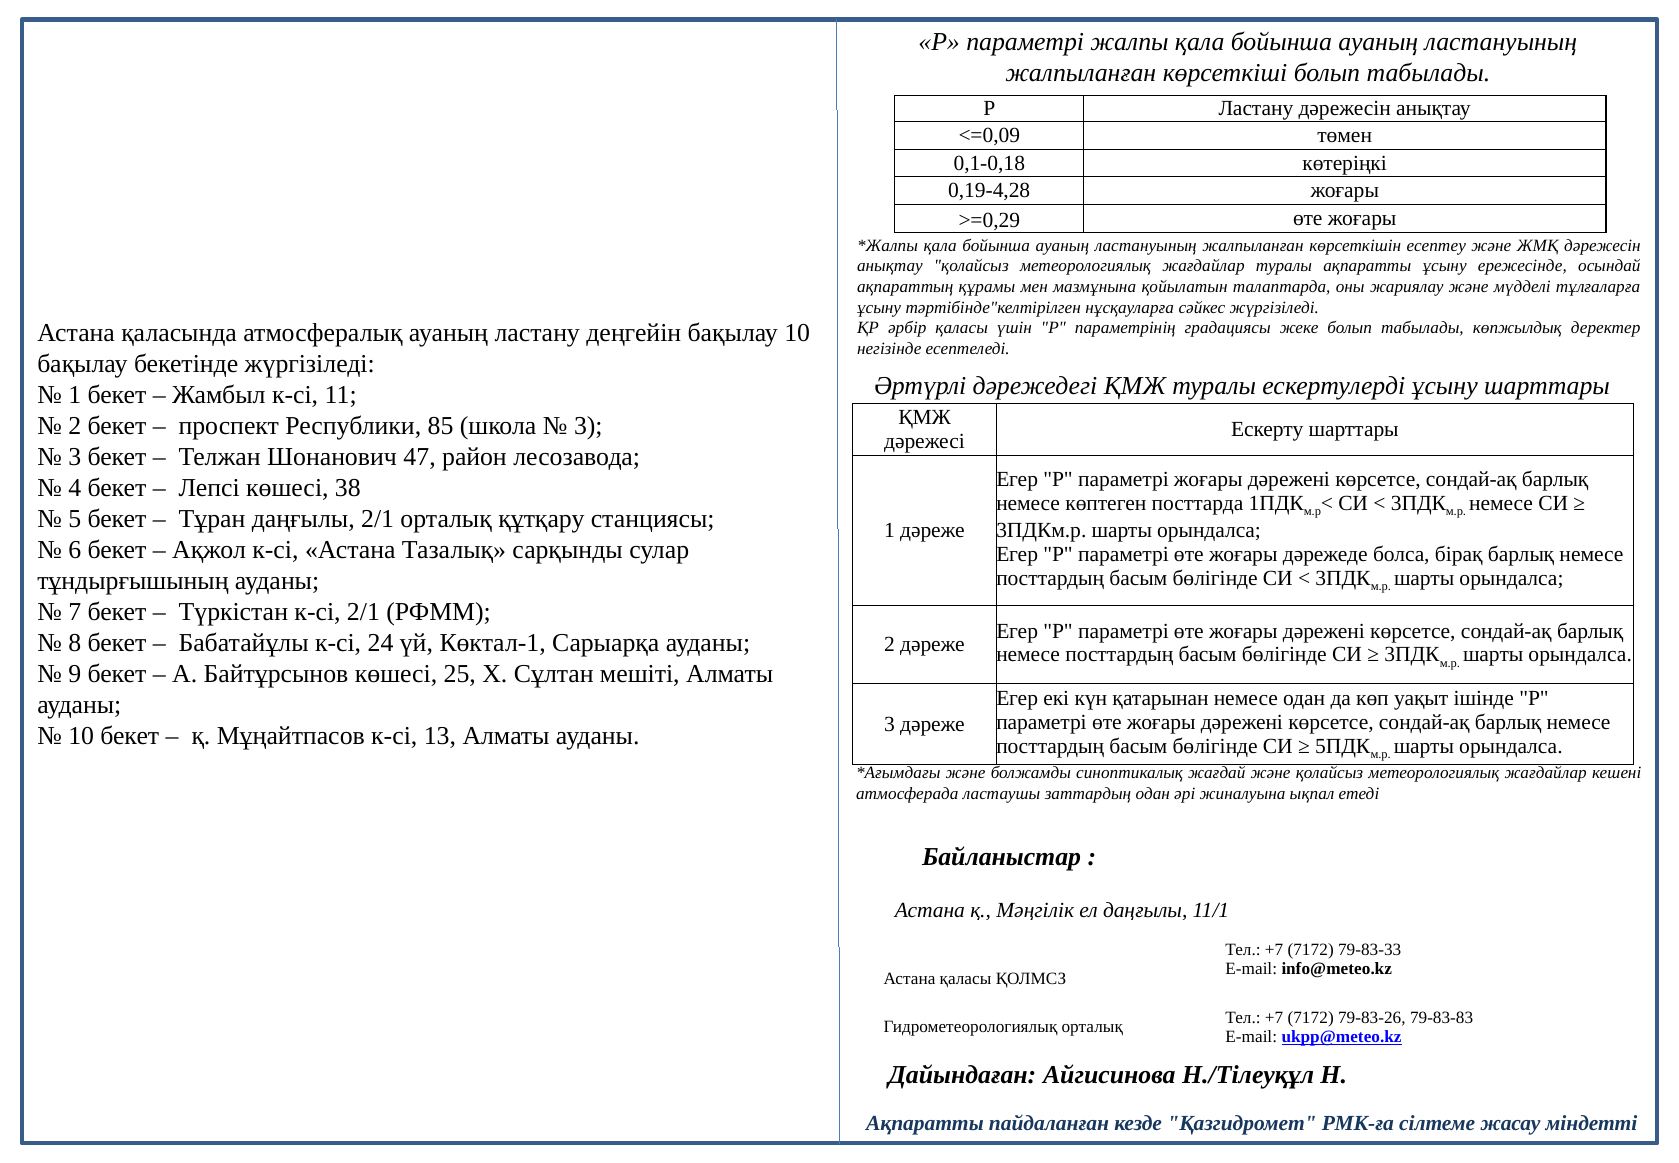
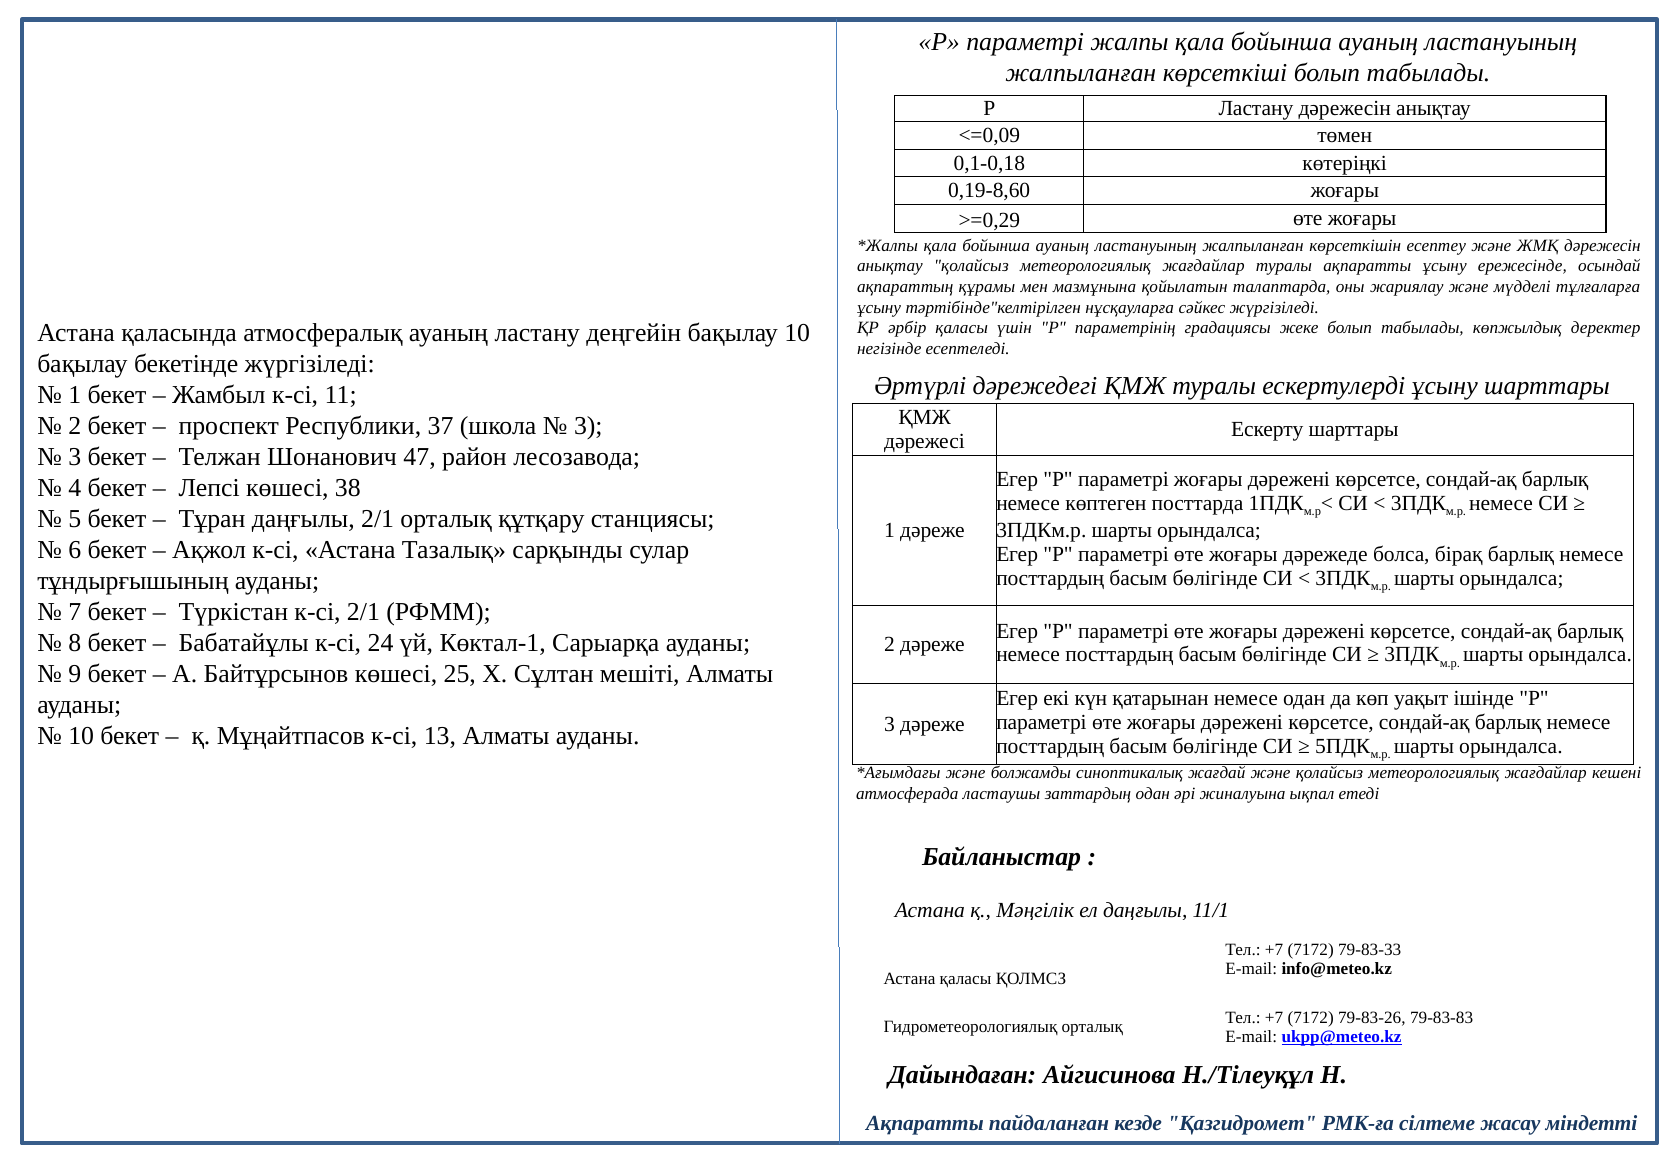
0,19-4,28: 0,19-4,28 -> 0,19-8,60
85: 85 -> 37
